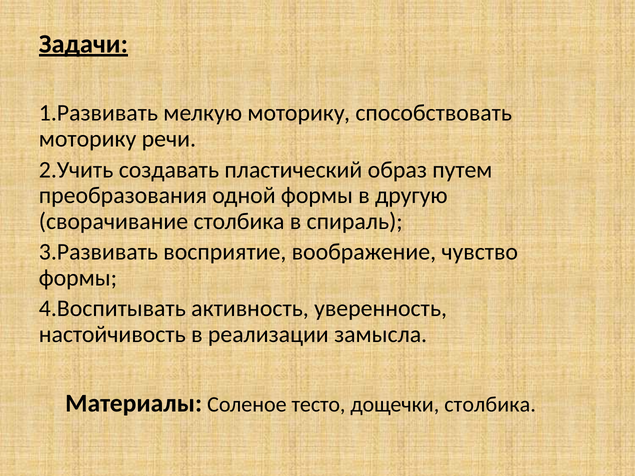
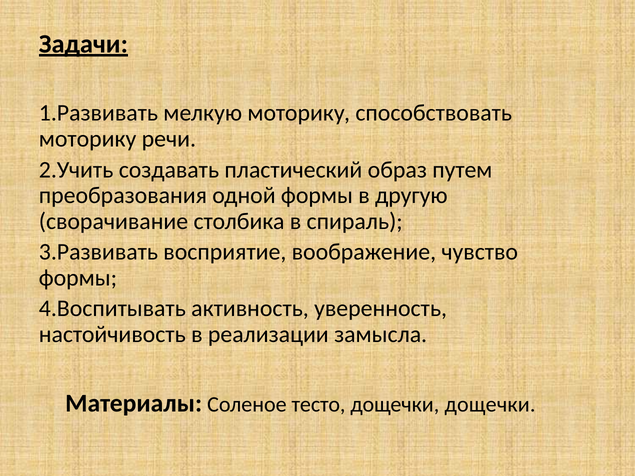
дощечки столбика: столбика -> дощечки
